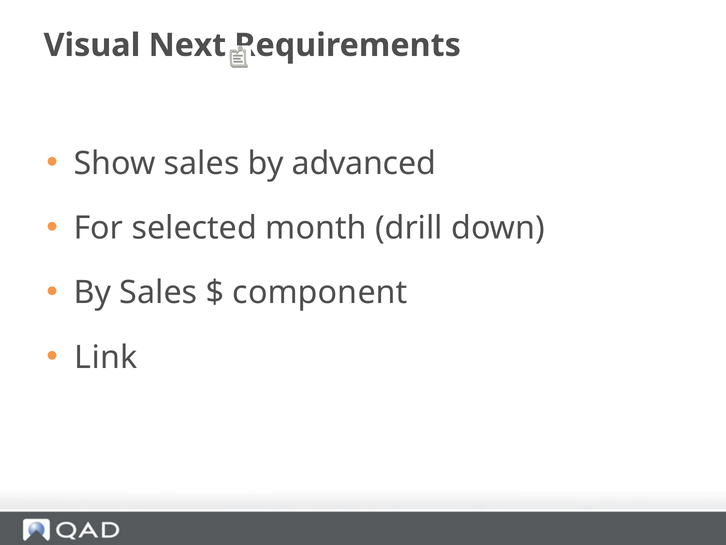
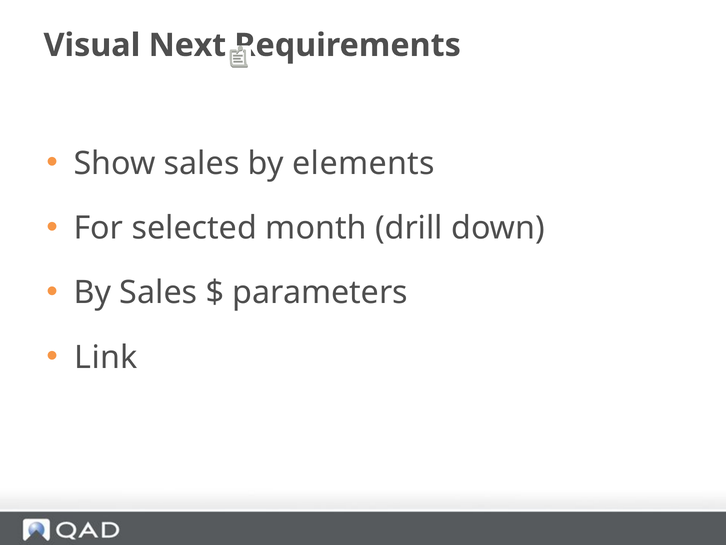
advanced: advanced -> elements
component: component -> parameters
